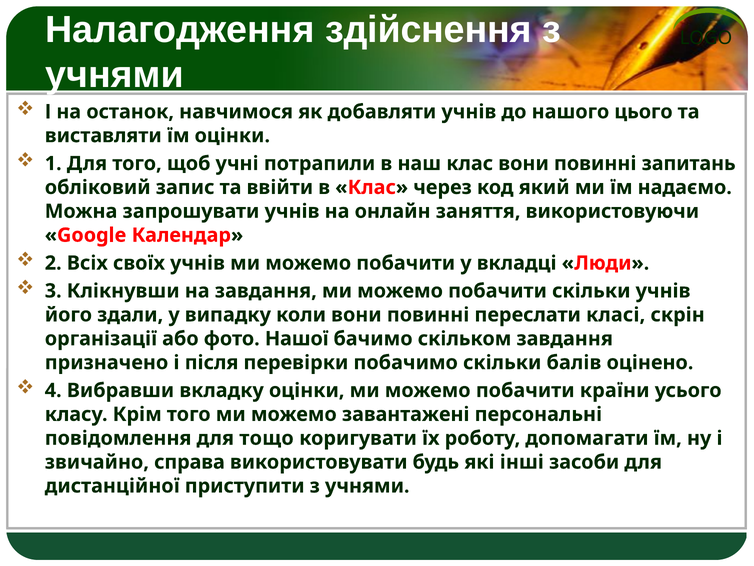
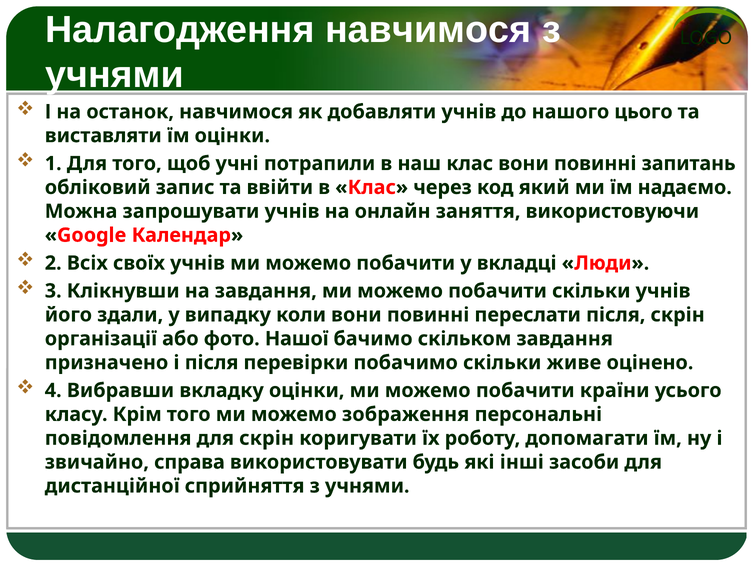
Налагодження здійснення: здійснення -> навчимося
переслати класі: класі -> після
балів: балів -> живе
завантажені: завантажені -> зображення
для тощо: тощо -> скрін
приступити: приступити -> сприйняття
